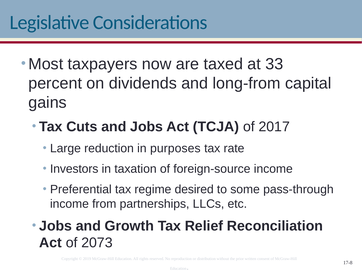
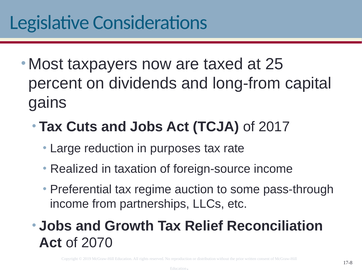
33: 33 -> 25
Investors: Investors -> Realized
desired: desired -> auction
2073: 2073 -> 2070
